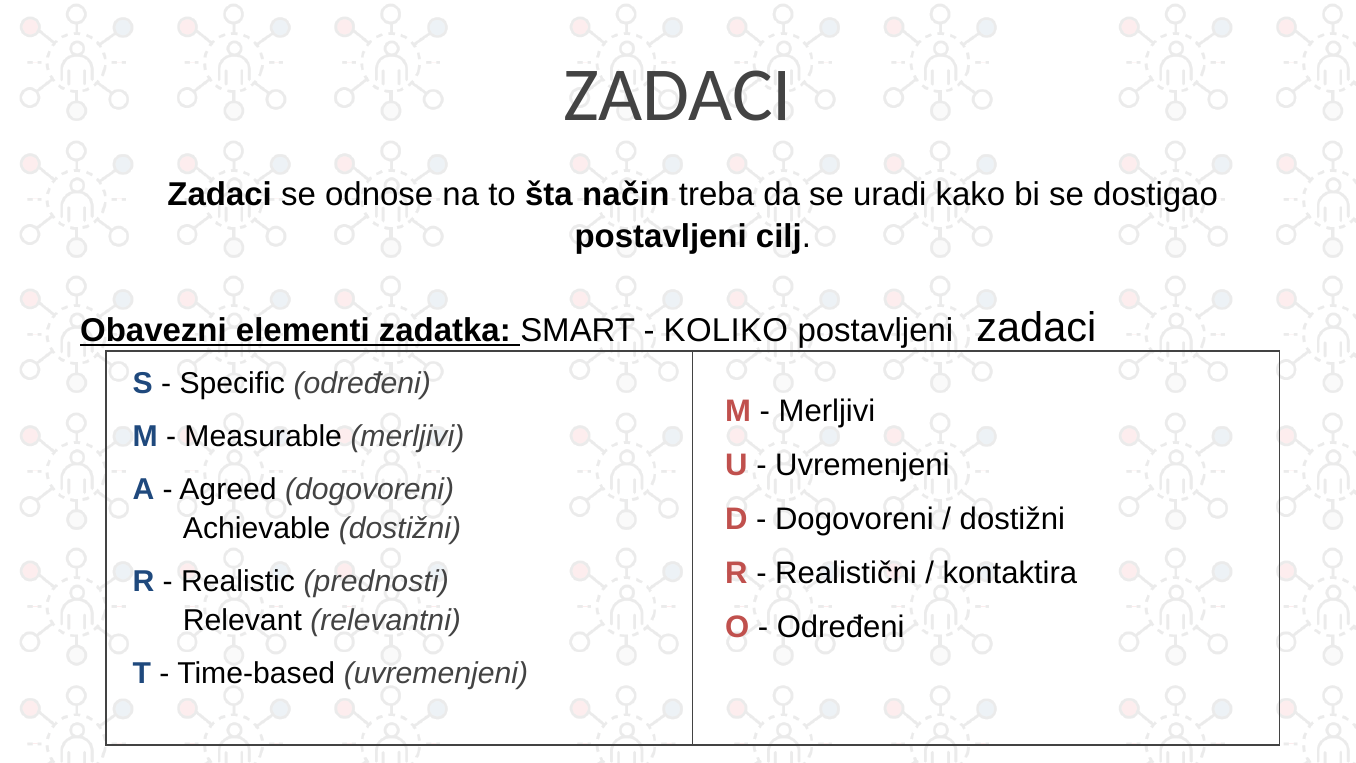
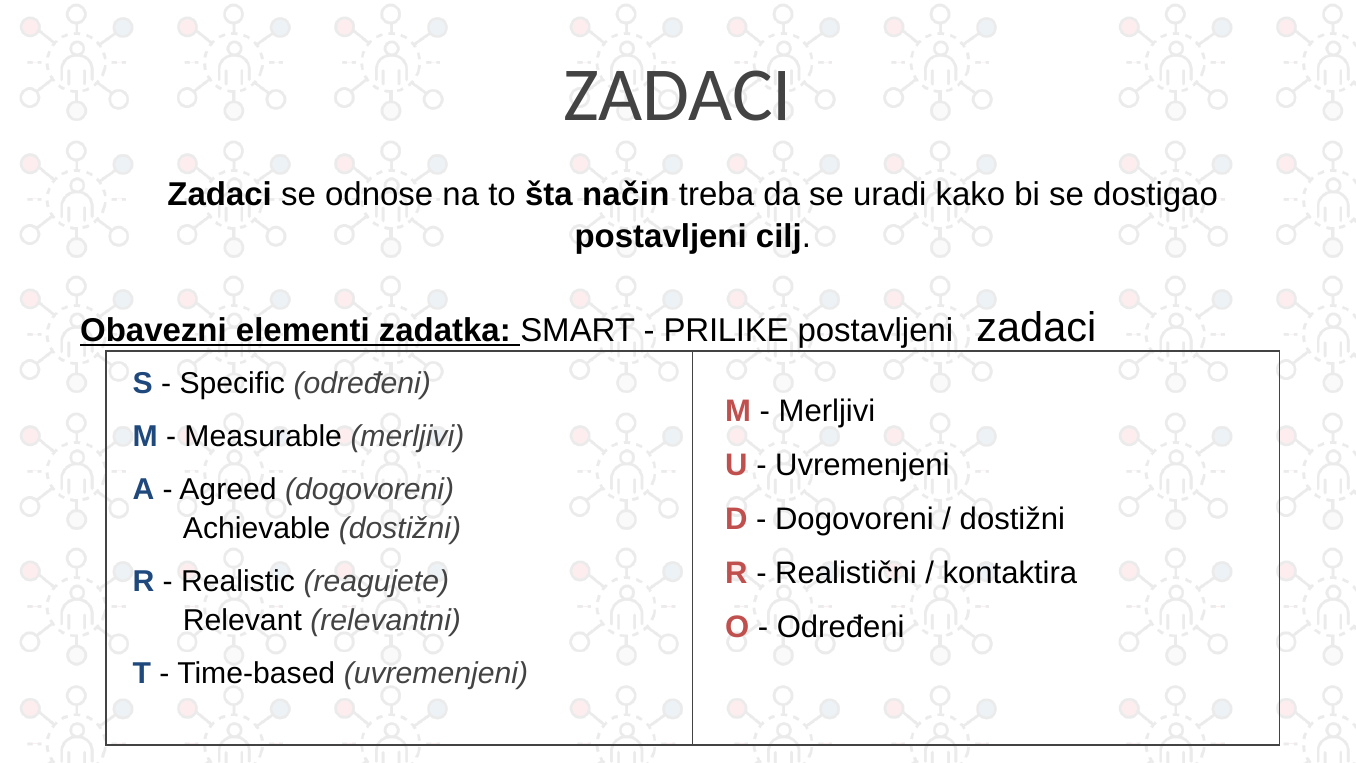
KOLIKO: KOLIKO -> PRILIKE
prednosti: prednosti -> reagujete
